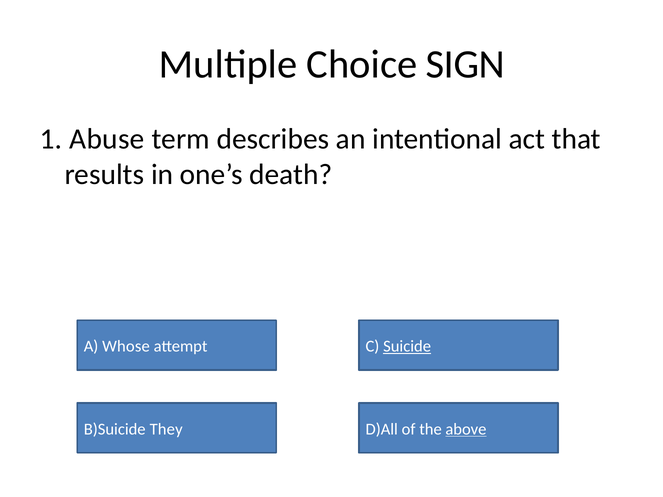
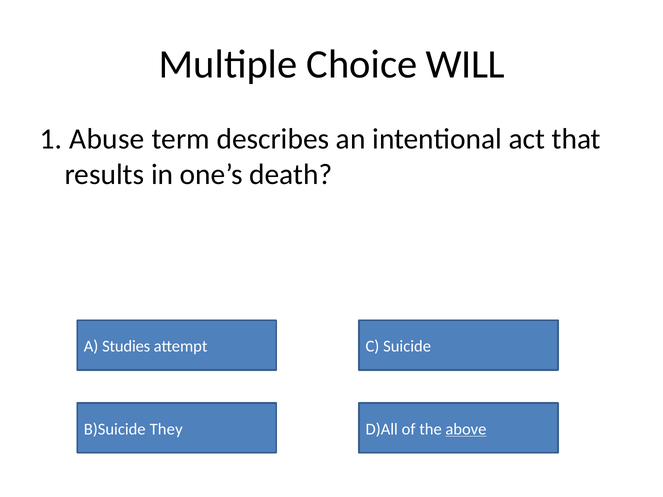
SIGN: SIGN -> WILL
Whose: Whose -> Studies
Suicide underline: present -> none
